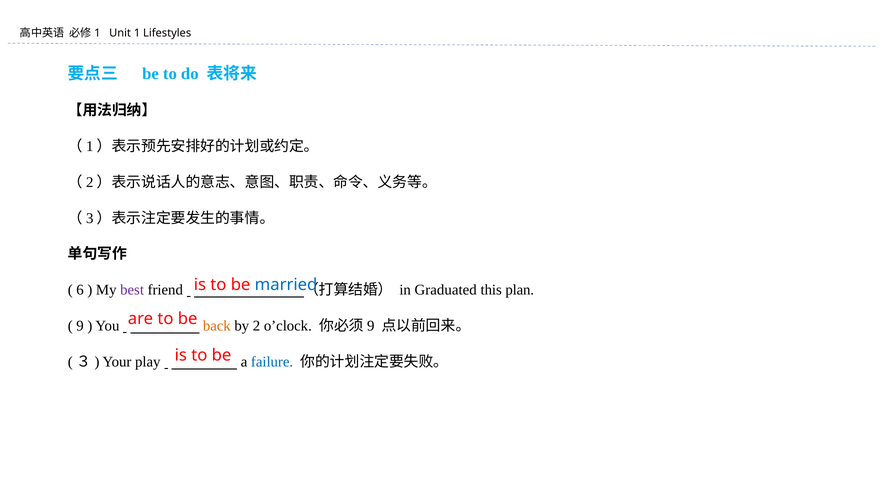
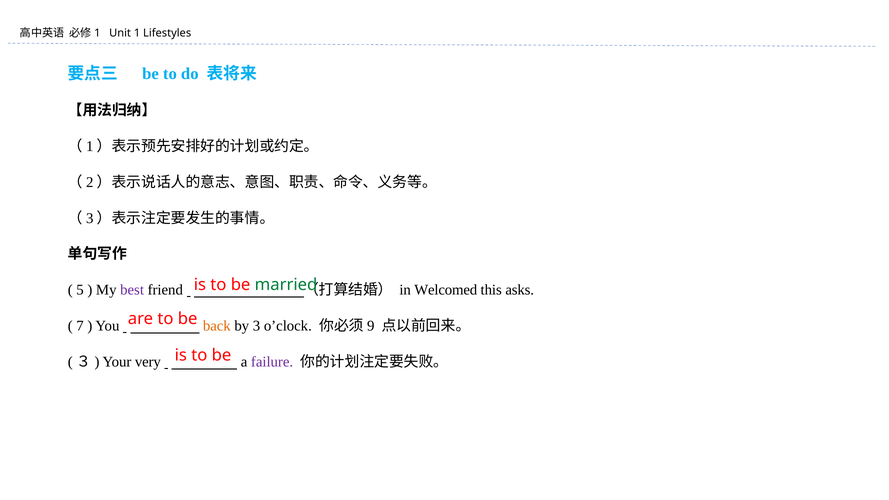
married colour: blue -> green
6: 6 -> 5
Graduated: Graduated -> Welcomed
plan: plan -> asks
9: 9 -> 7
2: 2 -> 3
play: play -> very
failure colour: blue -> purple
